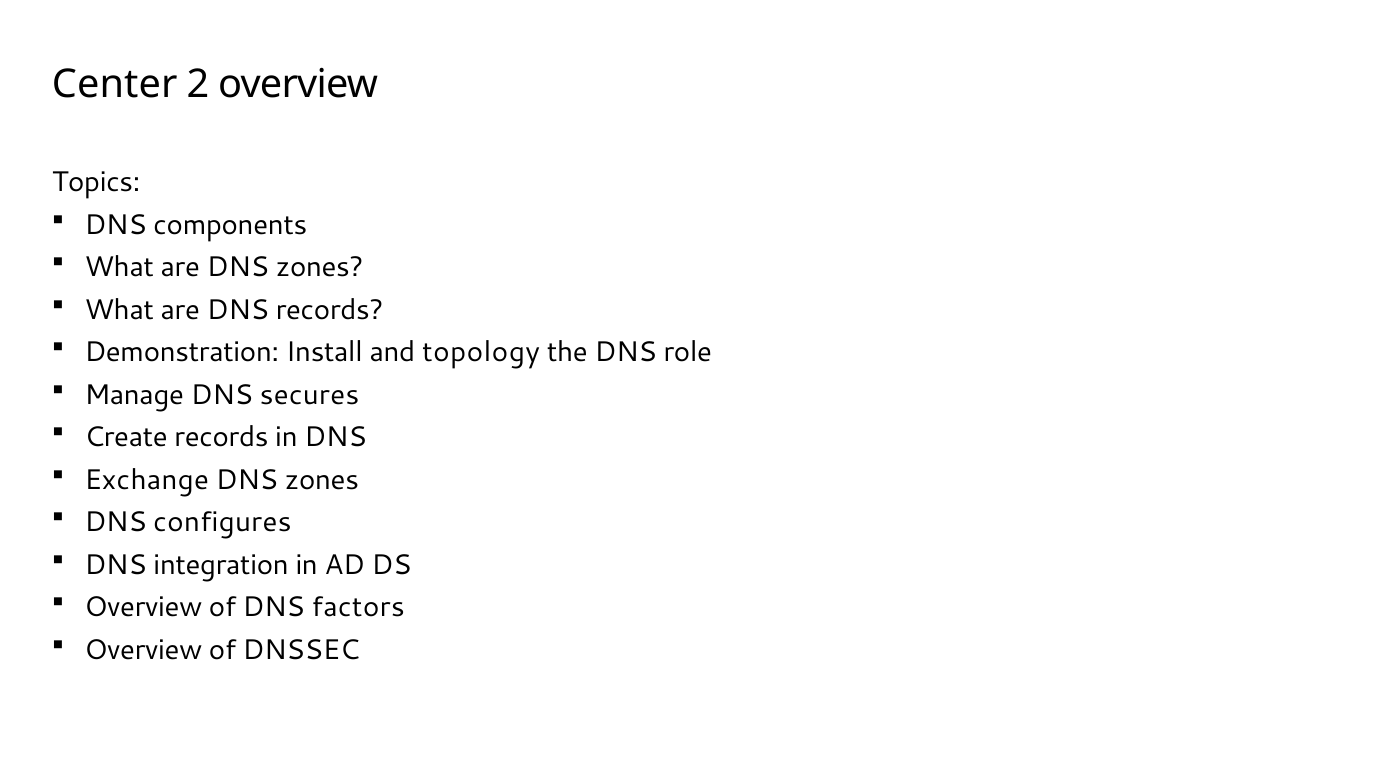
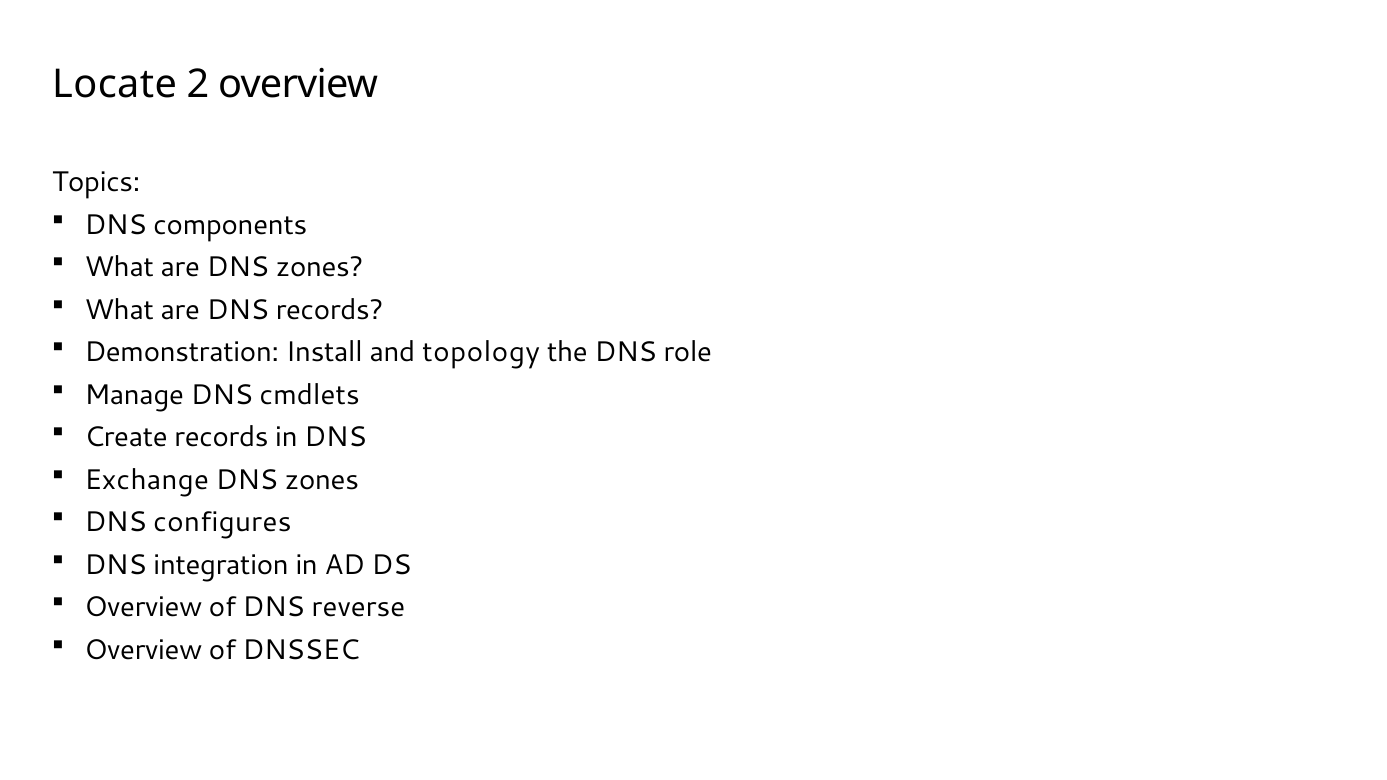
Center: Center -> Locate
secures: secures -> cmdlets
factors: factors -> reverse
